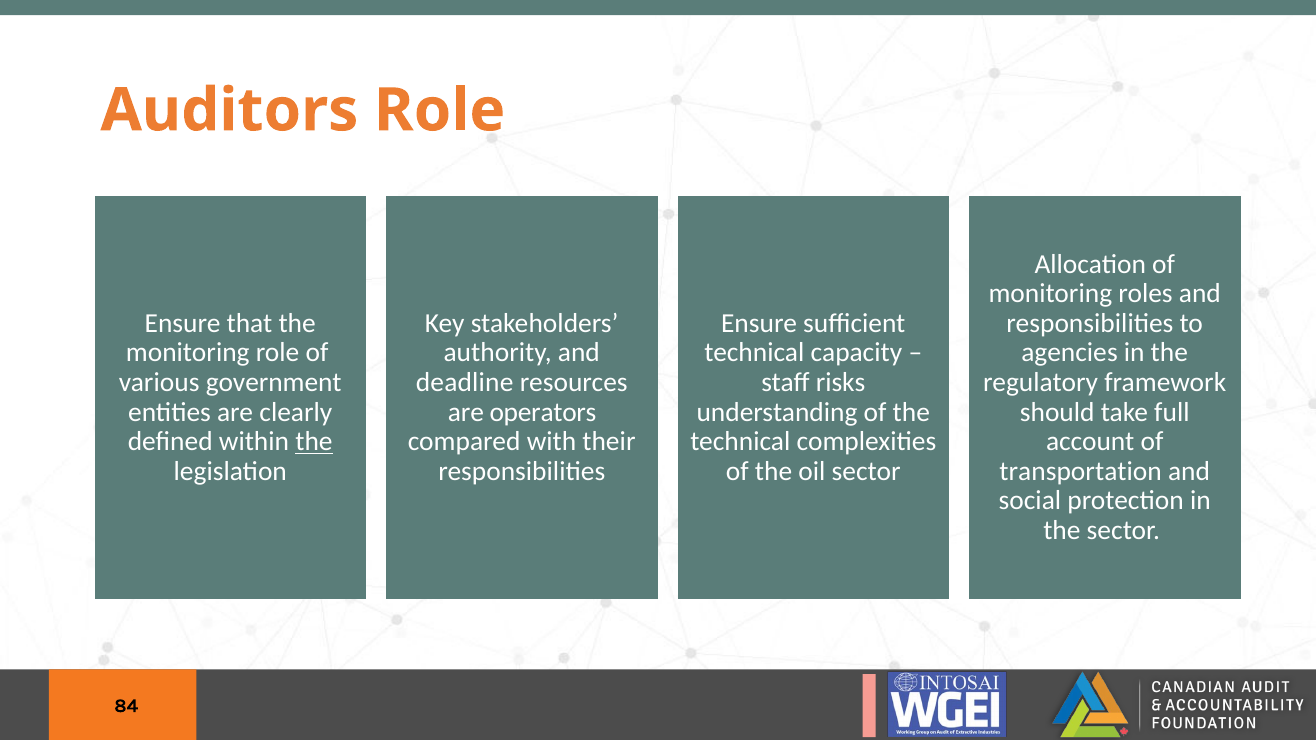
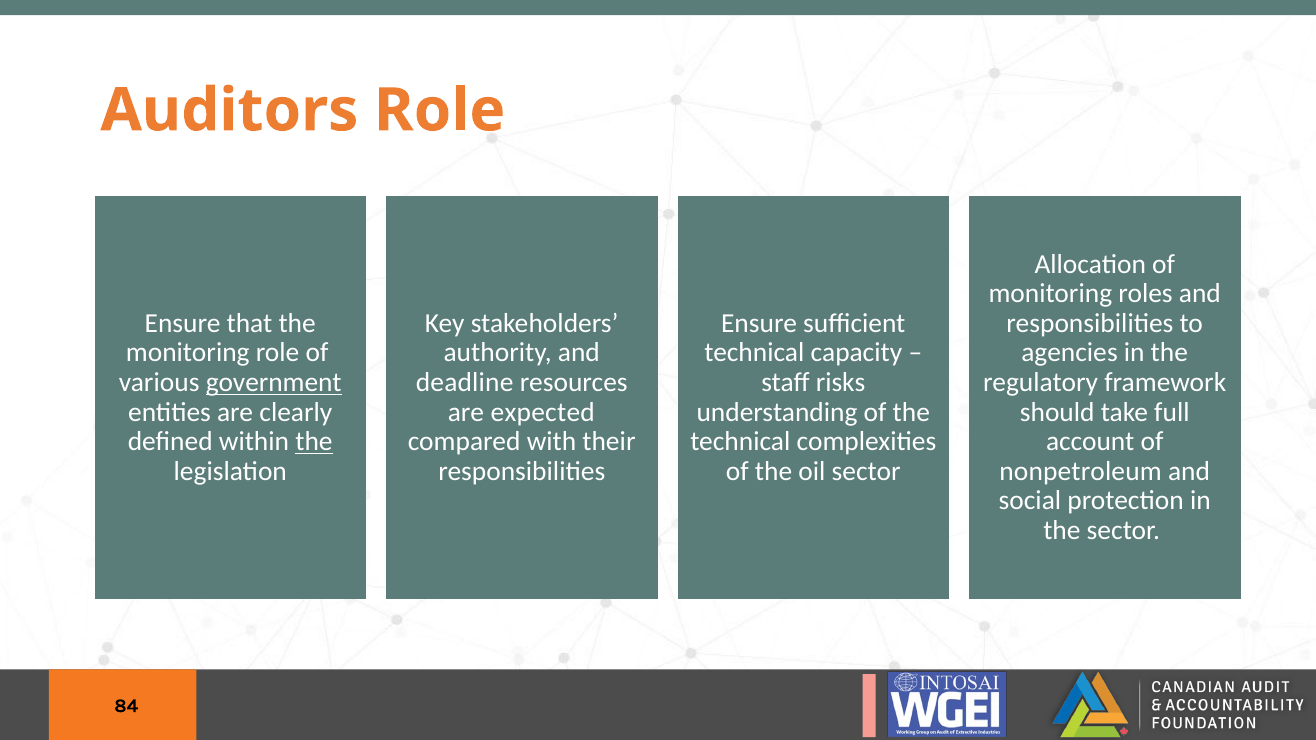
government underline: none -> present
operators: operators -> expected
transportation: transportation -> nonpetroleum
